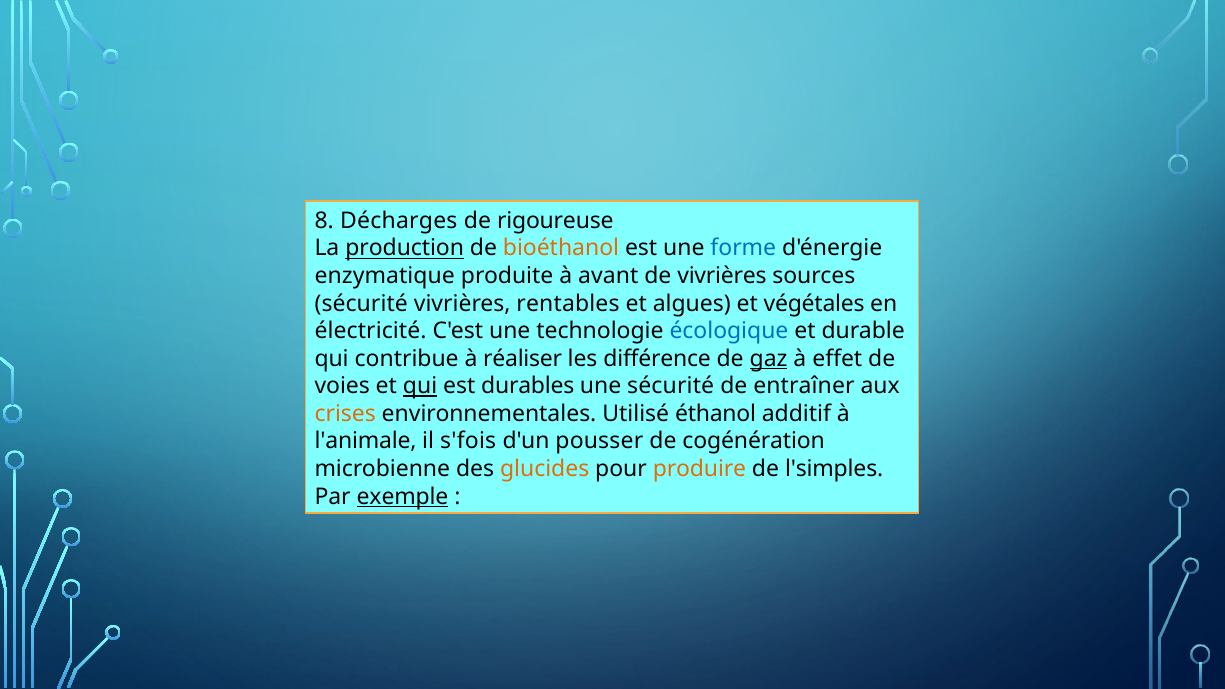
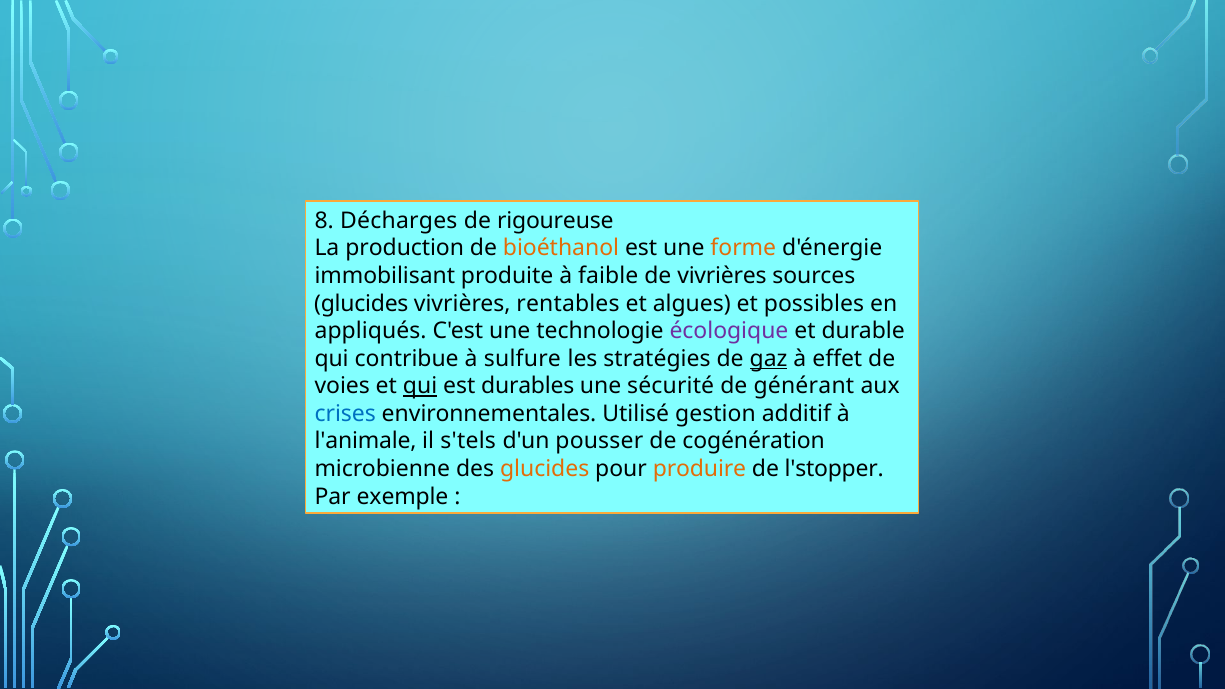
production underline: present -> none
forme colour: blue -> orange
enzymatique: enzymatique -> immobilisant
avant: avant -> faible
sécurité at (361, 304): sécurité -> glucides
végétales: végétales -> possibles
électricité: électricité -> appliqués
écologique colour: blue -> purple
réaliser: réaliser -> sulfure
différence: différence -> stratégies
entraîner: entraîner -> générant
crises colour: orange -> blue
éthanol: éthanol -> gestion
s'fois: s'fois -> s'tels
l'simples: l'simples -> l'stopper
exemple underline: present -> none
